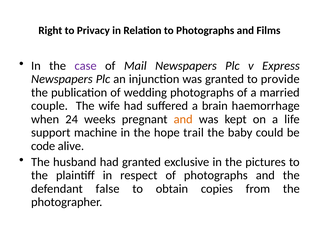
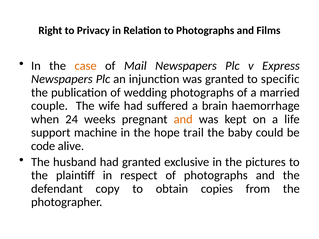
case colour: purple -> orange
provide: provide -> specific
false: false -> copy
